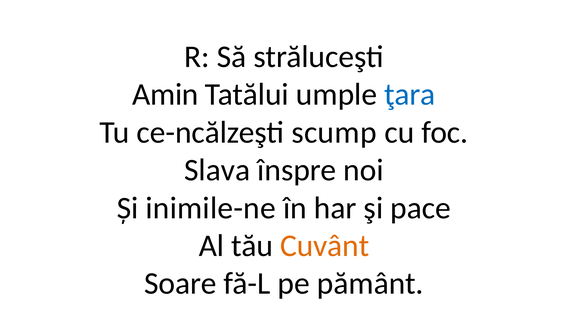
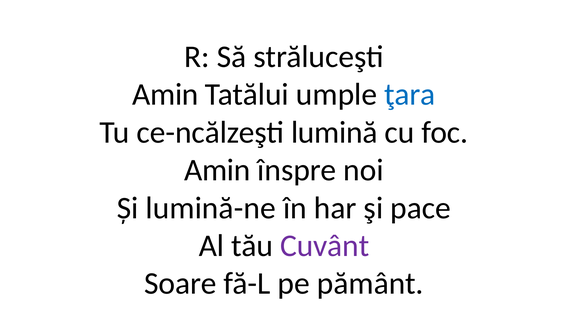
scump: scump -> lumină
Slava at (217, 170): Slava -> Amin
inimile-ne: inimile-ne -> lumină-ne
Cuvânt colour: orange -> purple
